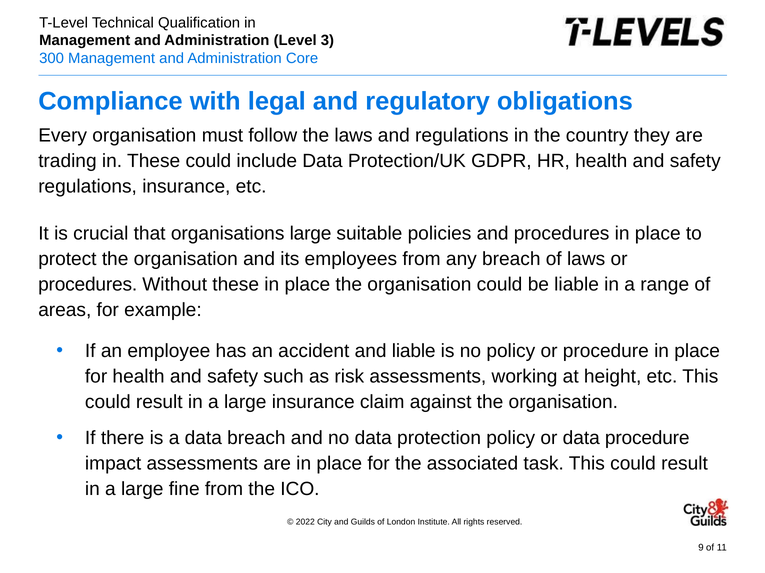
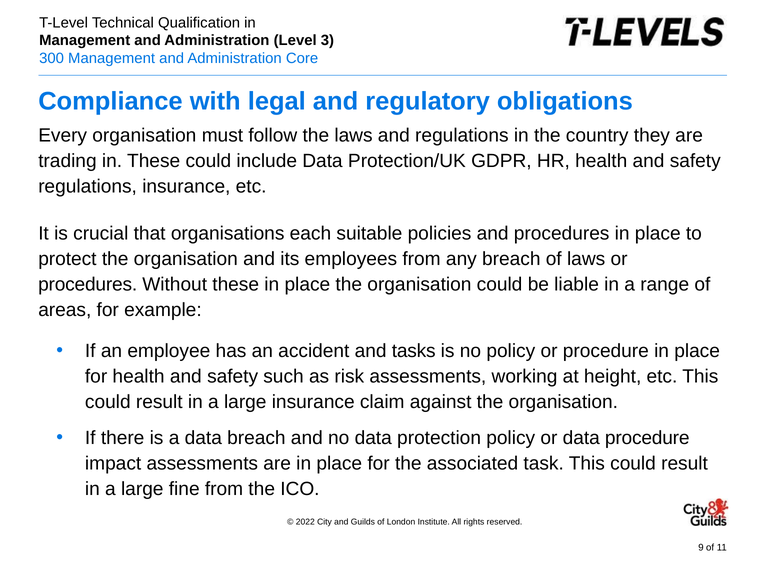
organisations large: large -> each
and liable: liable -> tasks
